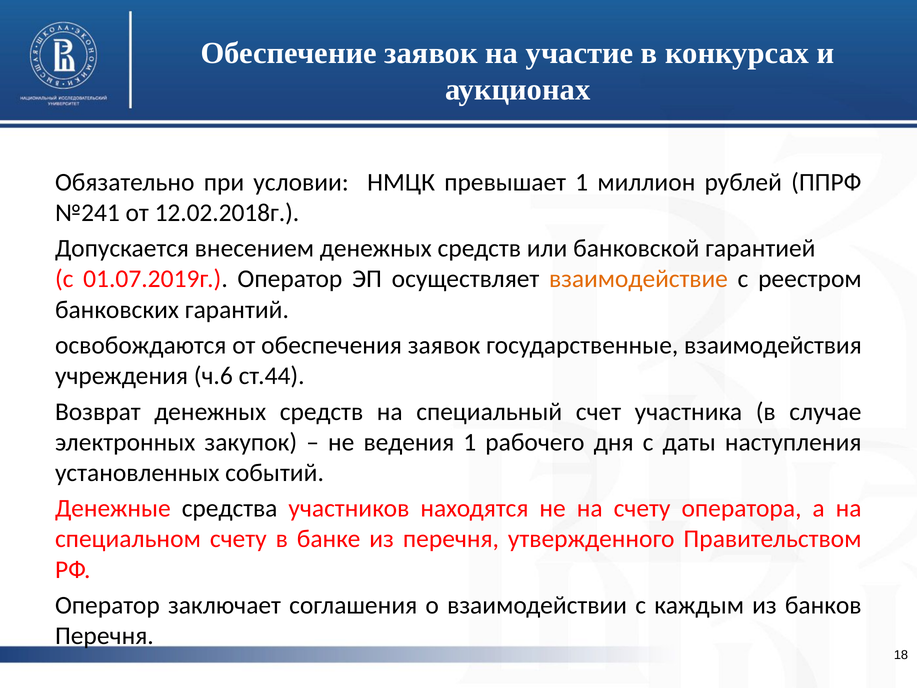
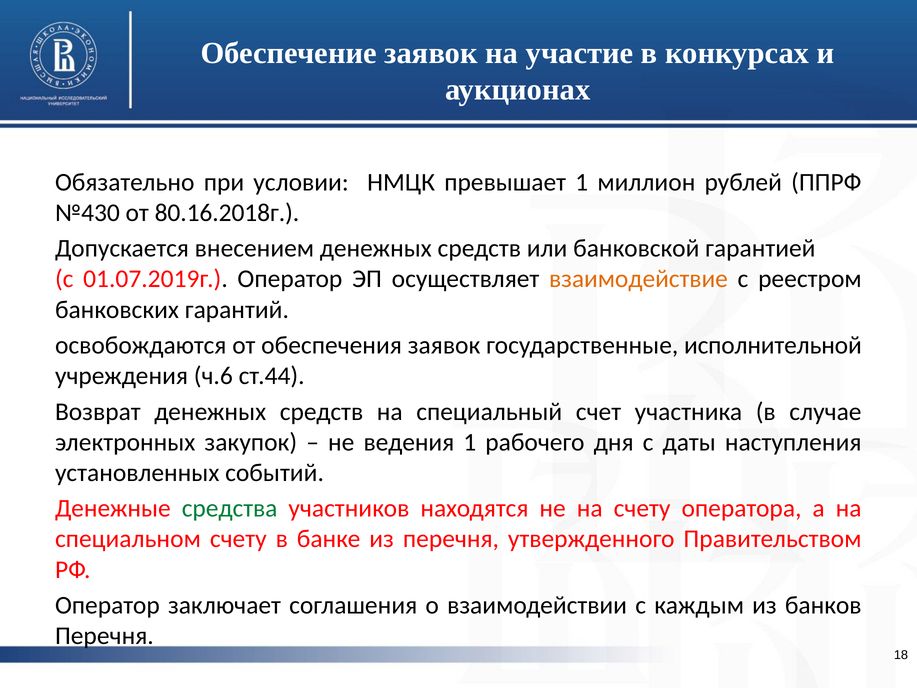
№241: №241 -> №430
12.02.2018г: 12.02.2018г -> 80.16.2018г
взаимодействия: взаимодействия -> исполнительной
средства colour: black -> green
